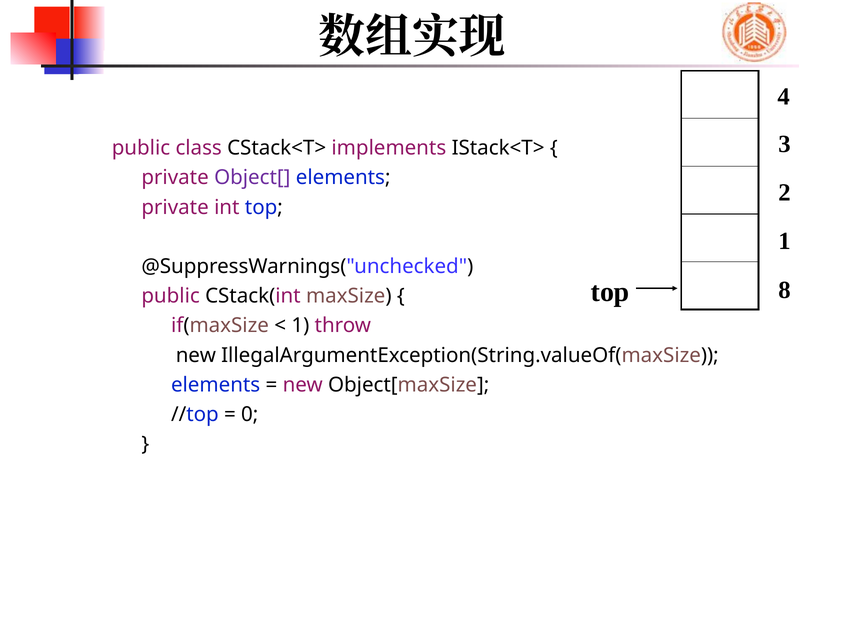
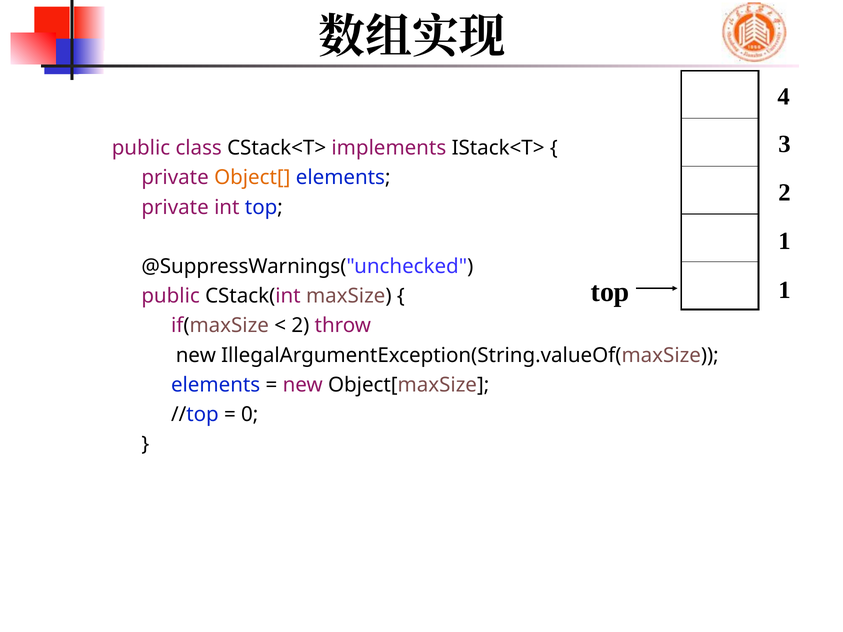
Object[ colour: purple -> orange
top 8: 8 -> 1
1 at (300, 326): 1 -> 2
